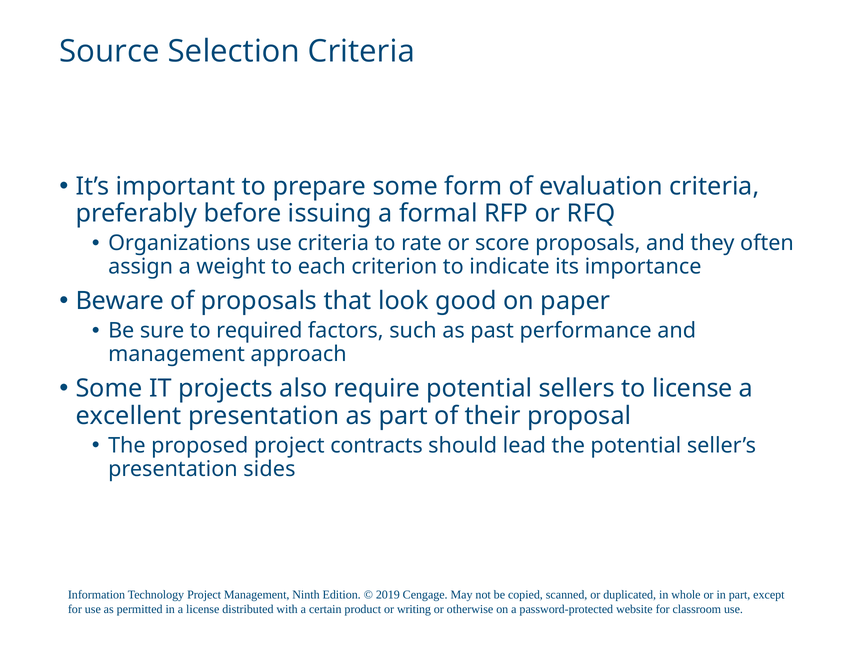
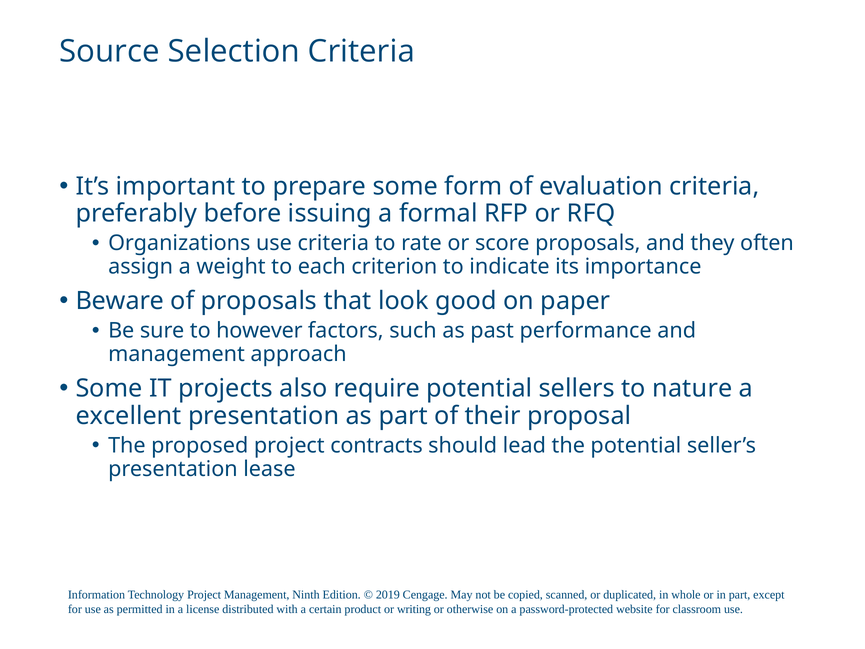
required: required -> however
to license: license -> nature
sides: sides -> lease
